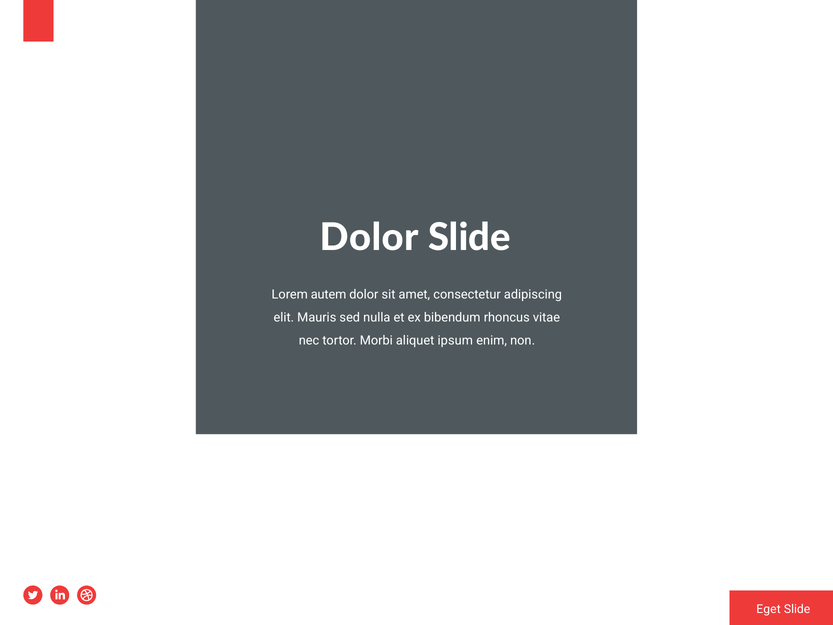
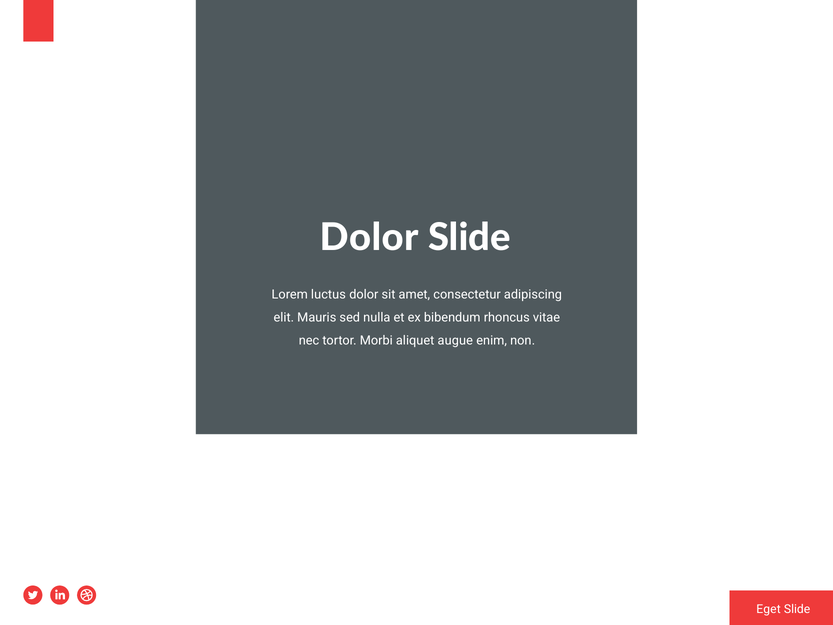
autem: autem -> luctus
ipsum: ipsum -> augue
